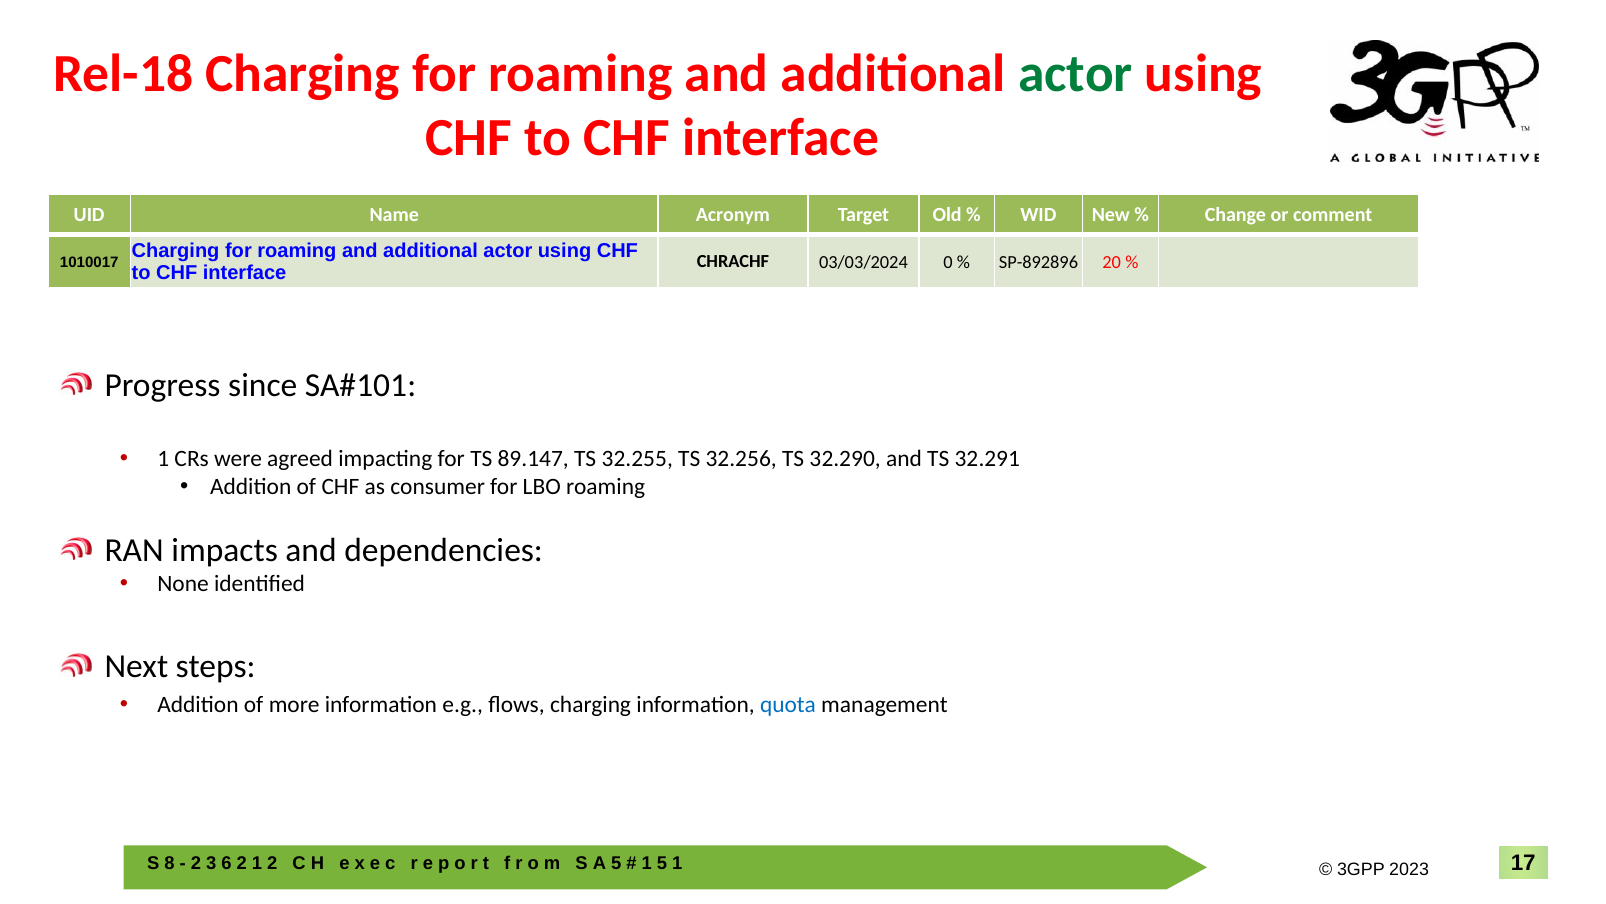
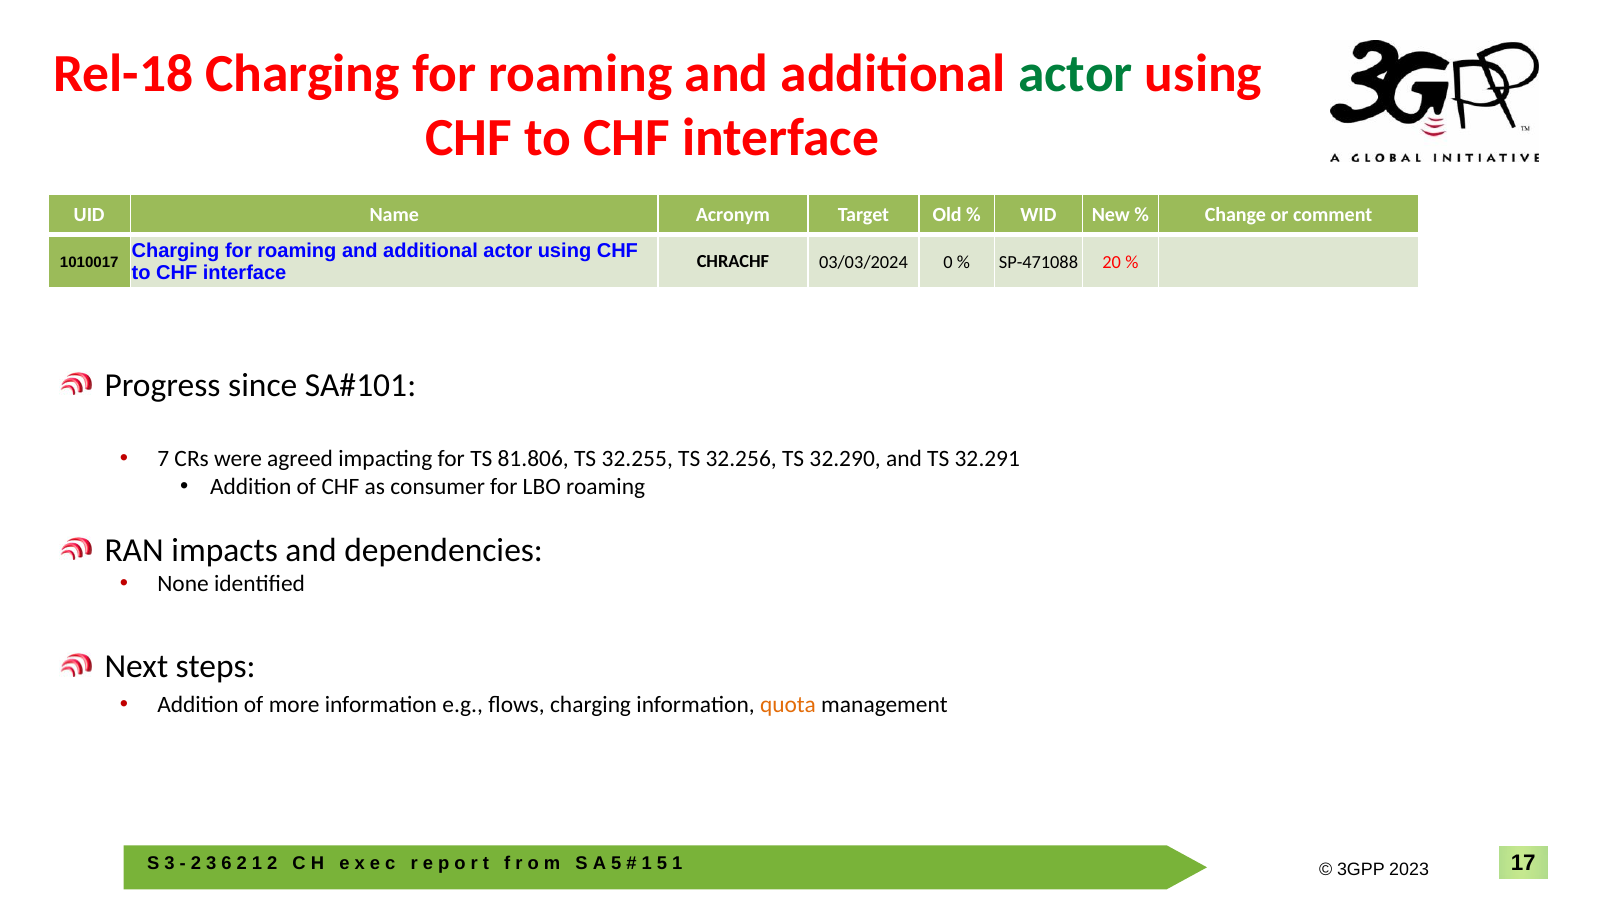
SP-892896: SP-892896 -> SP-471088
1 at (163, 459): 1 -> 7
89.147: 89.147 -> 81.806
quota colour: blue -> orange
8 at (169, 863): 8 -> 3
